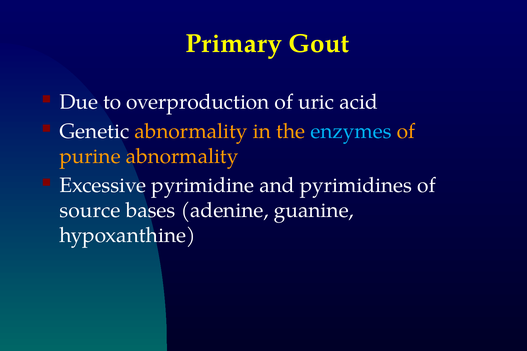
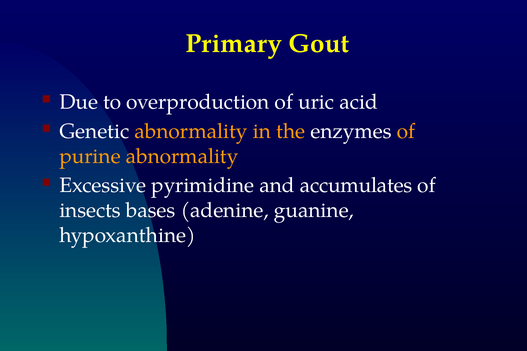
enzymes colour: light blue -> white
pyrimidines: pyrimidines -> accumulates
source: source -> insects
